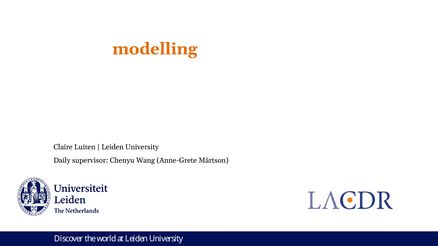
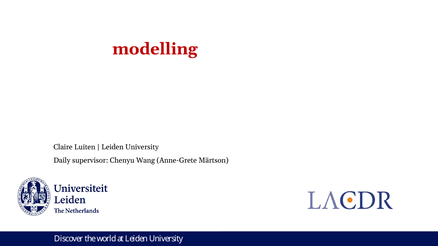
modelling colour: orange -> red
